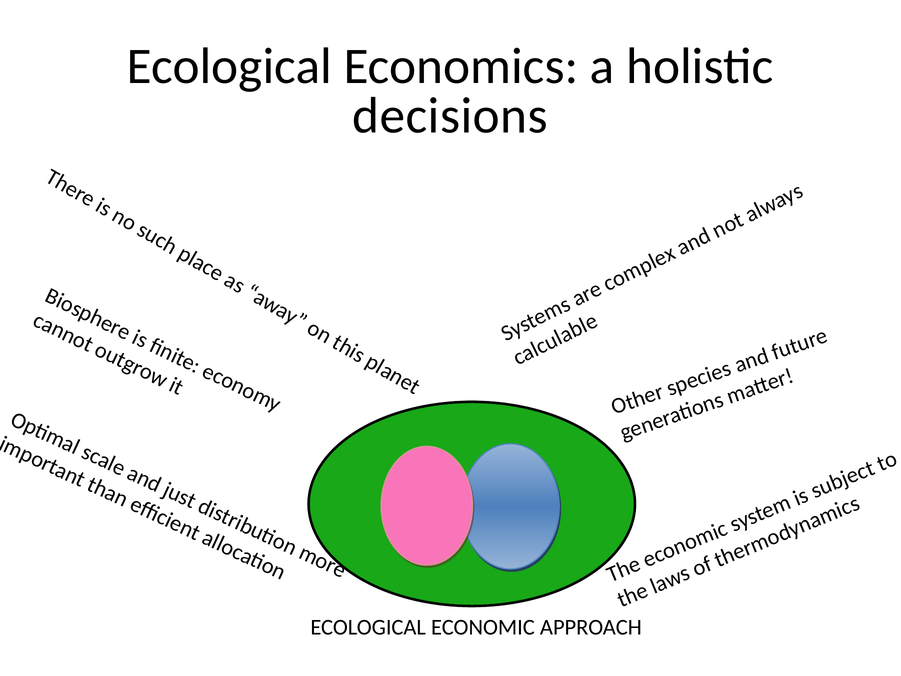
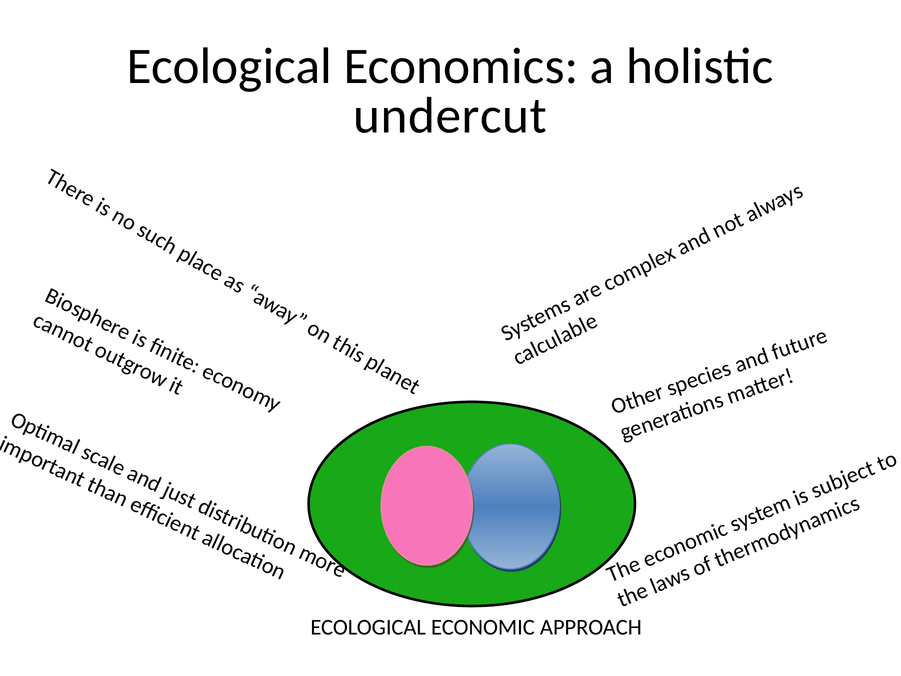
decisions: decisions -> undercut
